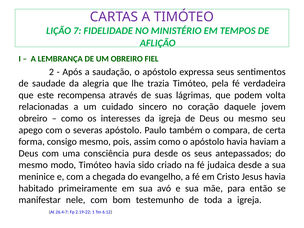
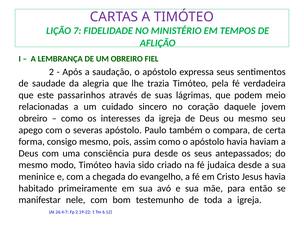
recompensa: recompensa -> passarinhos
volta: volta -> meio
